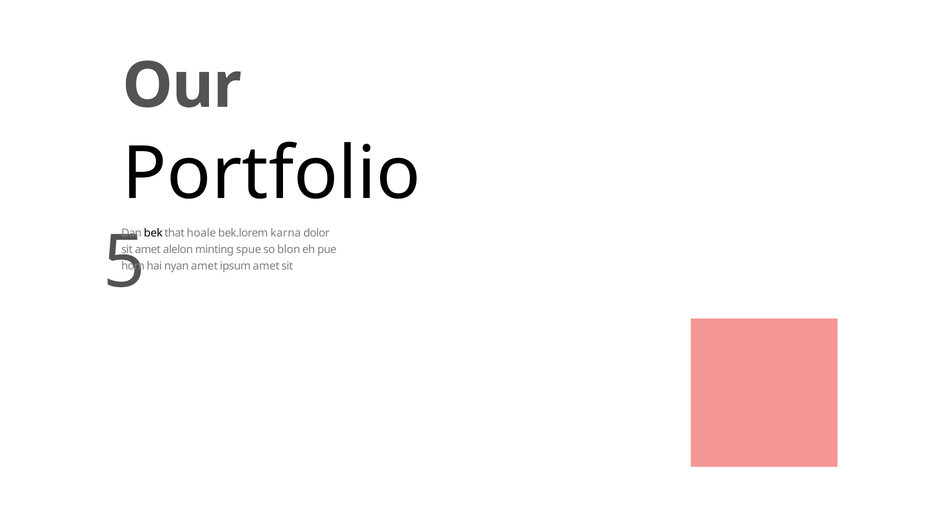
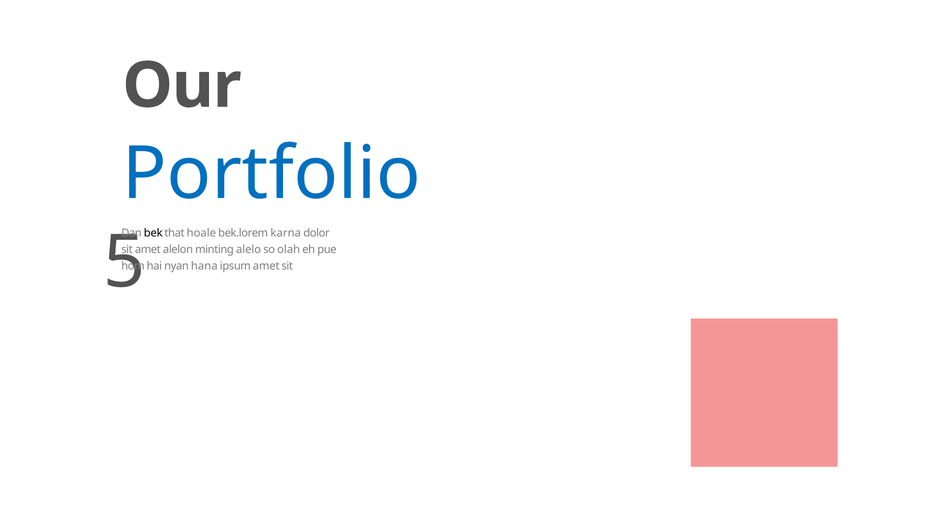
Portfolio colour: black -> blue
spue: spue -> alelo
blon: blon -> olah
nyan amet: amet -> hana
